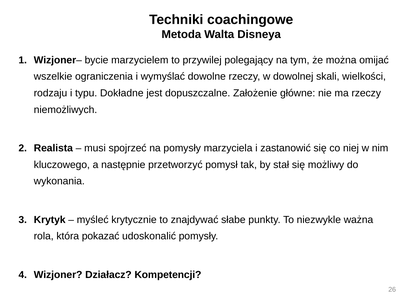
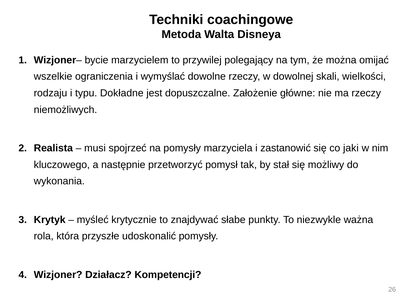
niej: niej -> jaki
pokazać: pokazać -> przyszłe
